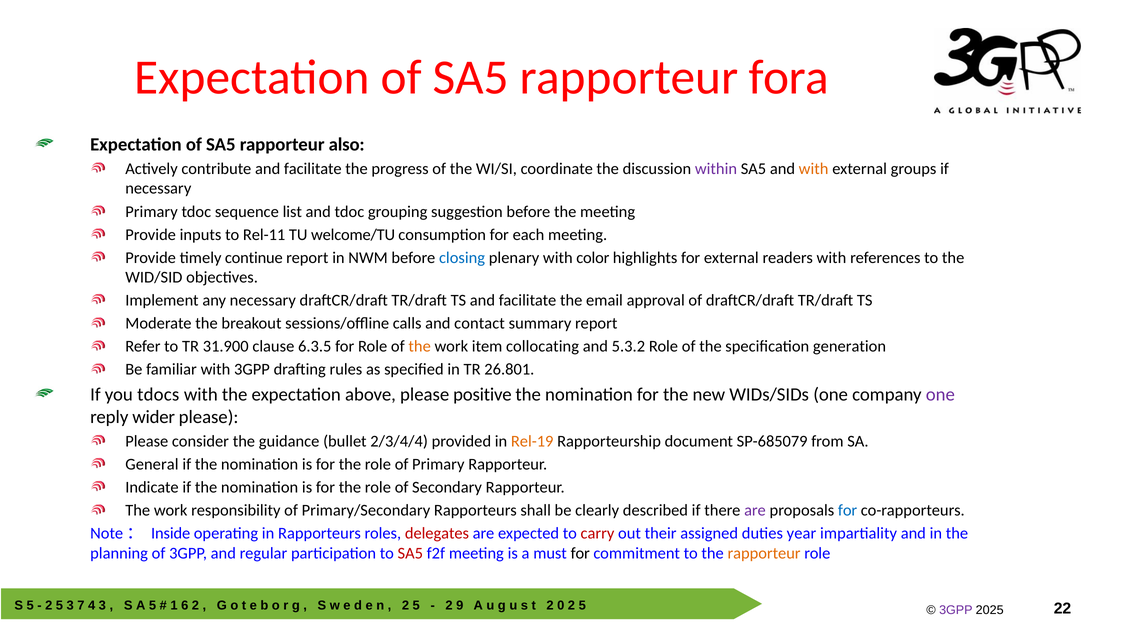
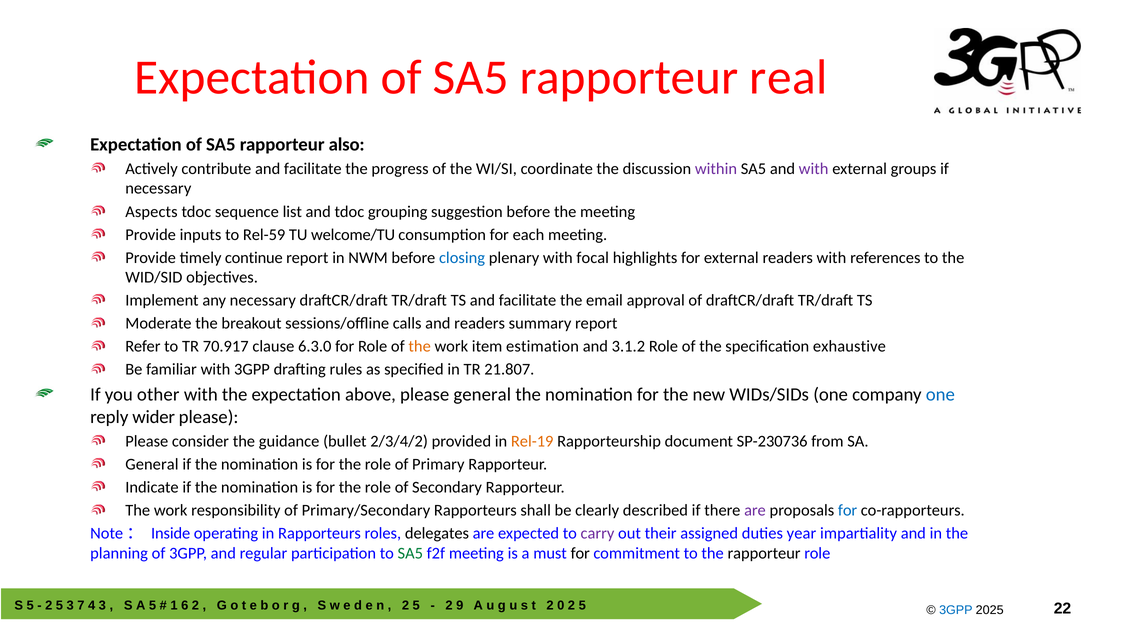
fora: fora -> real
with at (814, 169) colour: orange -> purple
Primary at (152, 212): Primary -> Aspects
Rel-11: Rel-11 -> Rel-59
color: color -> focal
and contact: contact -> readers
31.900: 31.900 -> 70.917
6.3.5: 6.3.5 -> 6.3.0
collocating: collocating -> estimation
5.3.2: 5.3.2 -> 3.1.2
generation: generation -> exhaustive
26.801: 26.801 -> 21.807
tdocs: tdocs -> other
please positive: positive -> general
one at (940, 395) colour: purple -> blue
2/3/4/4: 2/3/4/4 -> 2/3/4/2
SP-685079: SP-685079 -> SP-230736
delegates colour: red -> black
carry colour: red -> purple
SA5 at (410, 554) colour: red -> green
rapporteur at (764, 554) colour: orange -> black
3GPP at (956, 610) colour: purple -> blue
